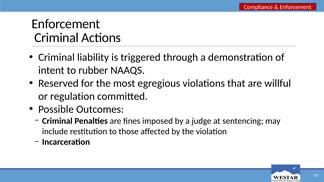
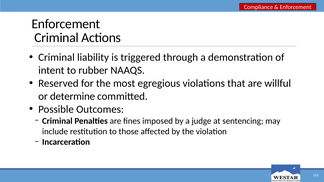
regulation: regulation -> determine
